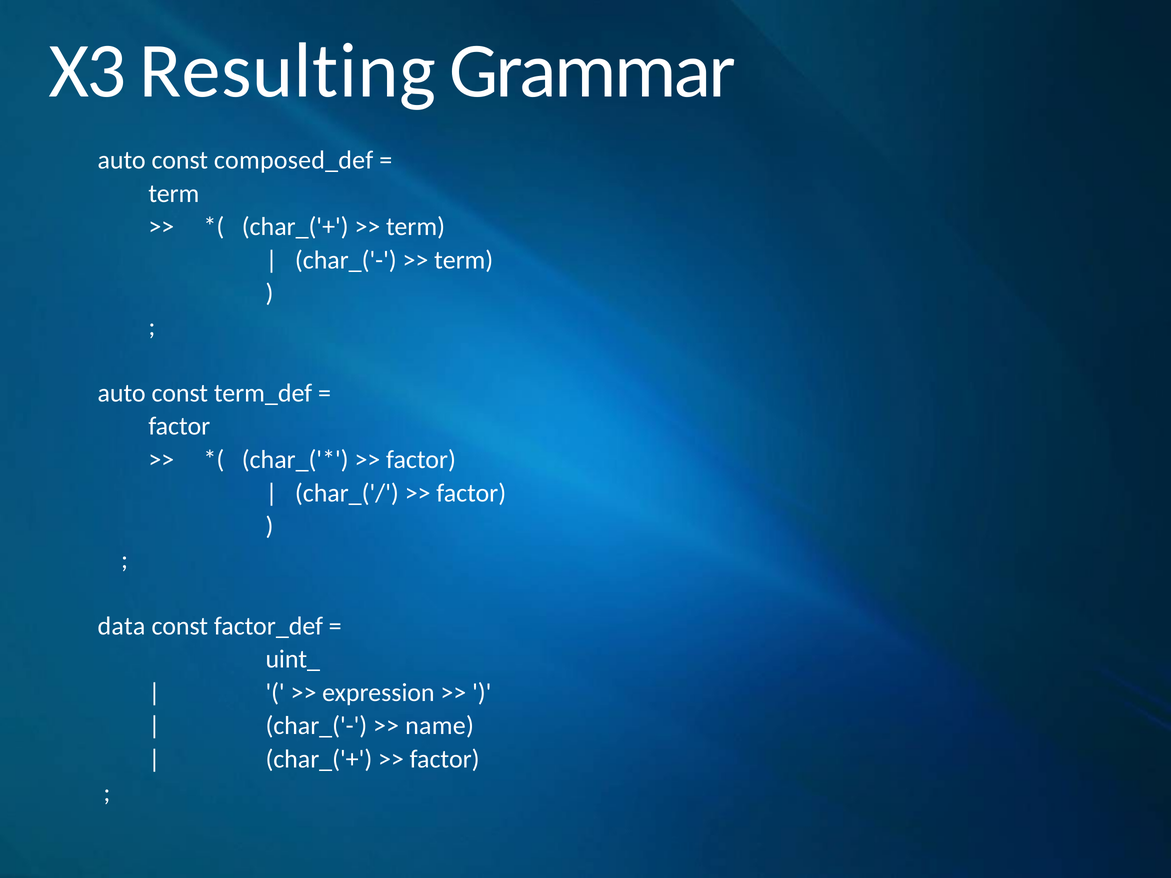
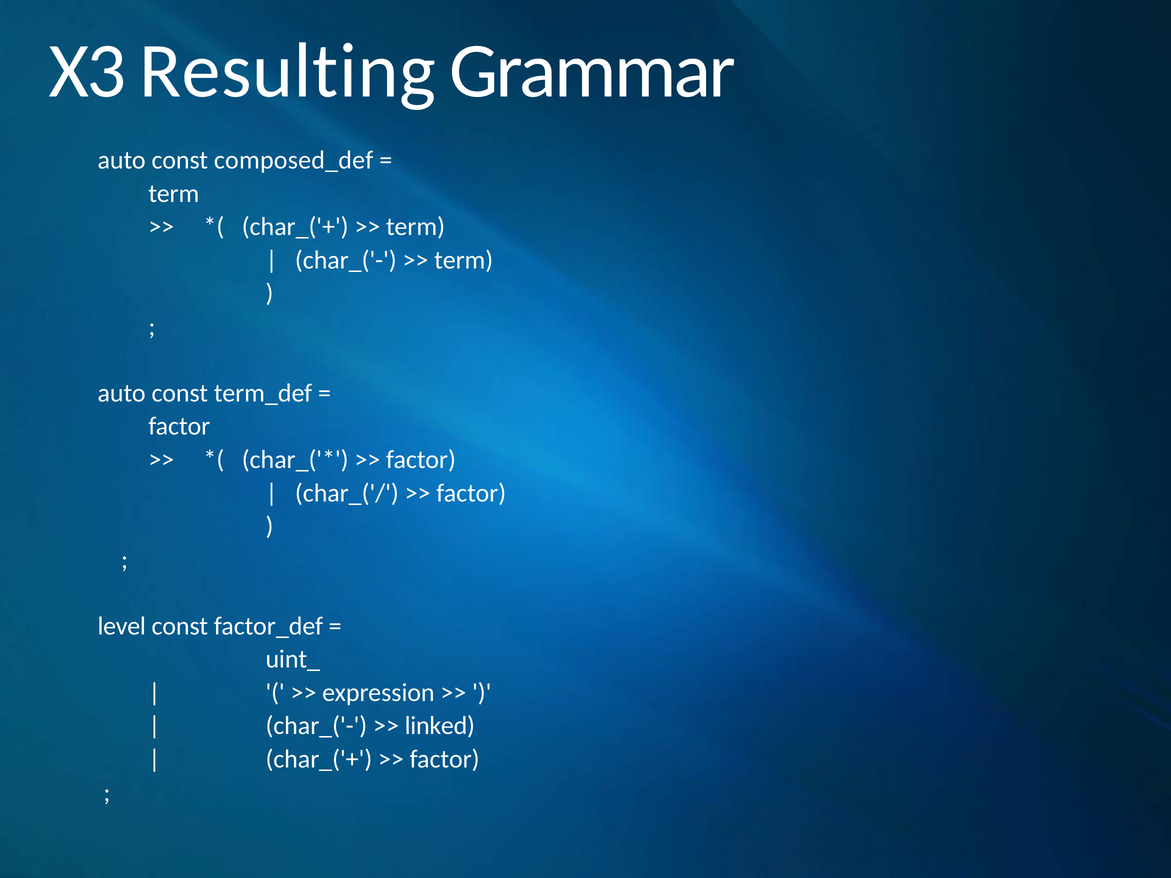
data: data -> level
name: name -> linked
